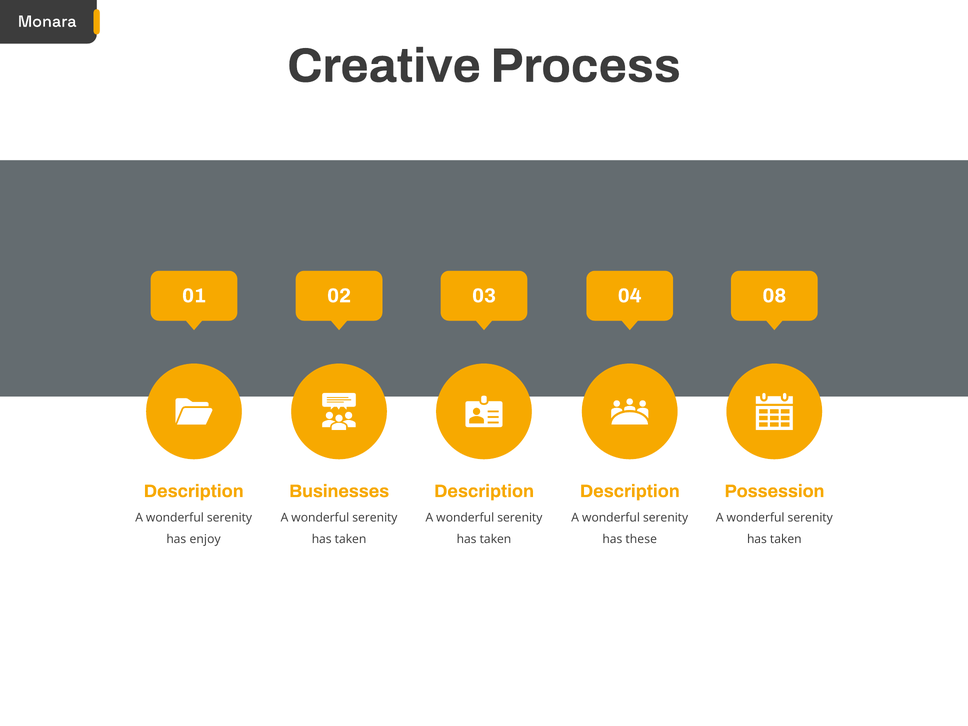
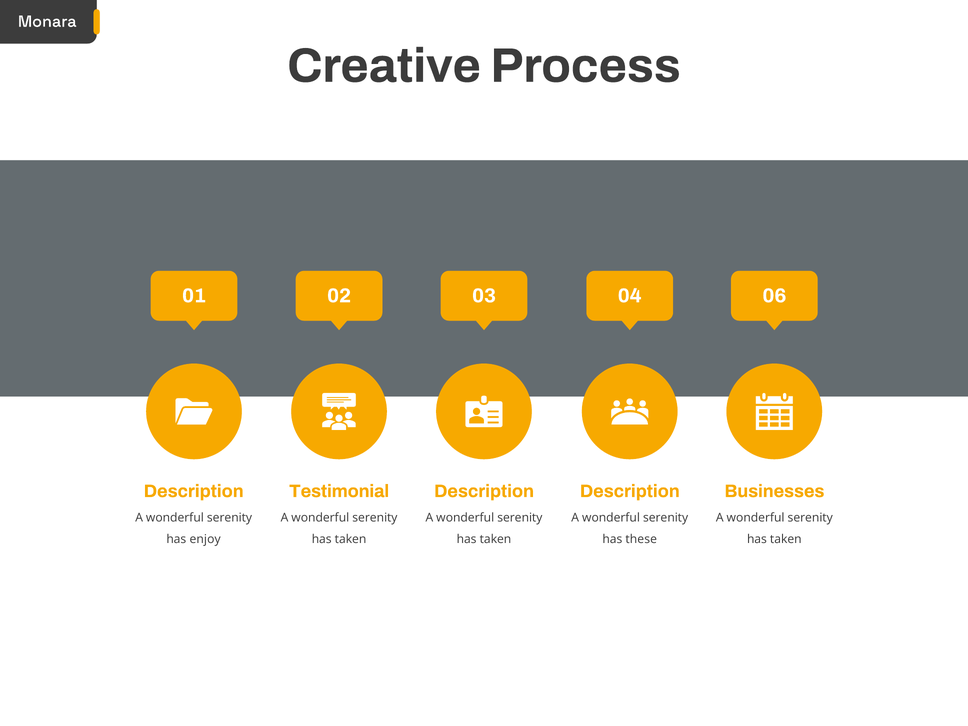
08: 08 -> 06
Businesses: Businesses -> Testimonial
Possession: Possession -> Businesses
